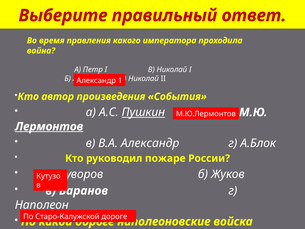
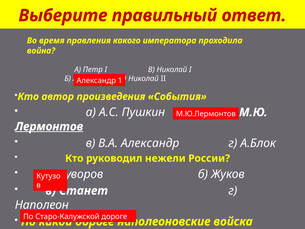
Пушкин underline: present -> none
пожаре: пожаре -> нежели
Баранов: Баранов -> Станет
